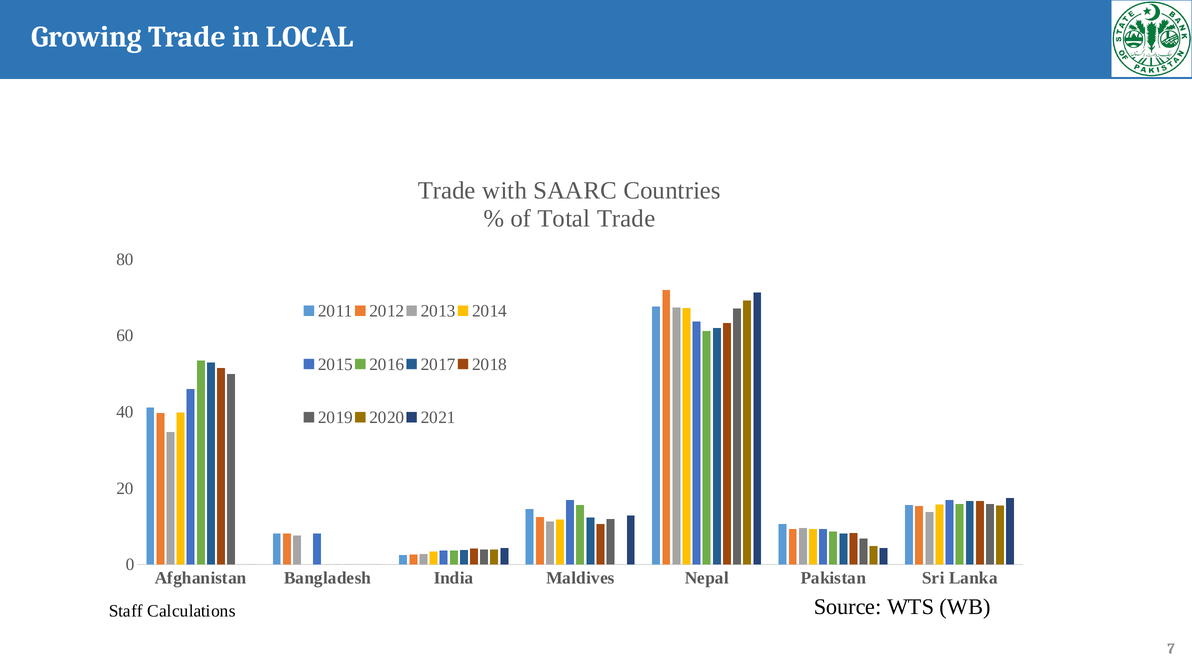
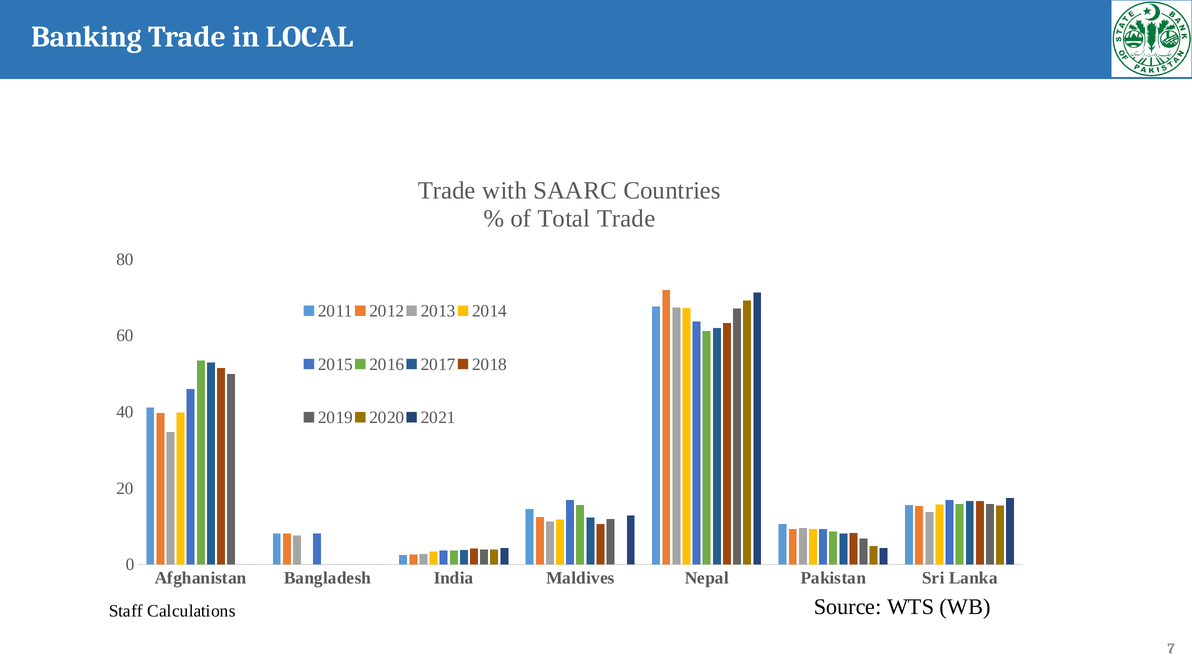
Growing: Growing -> Banking
